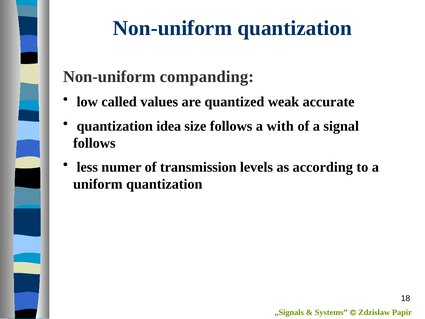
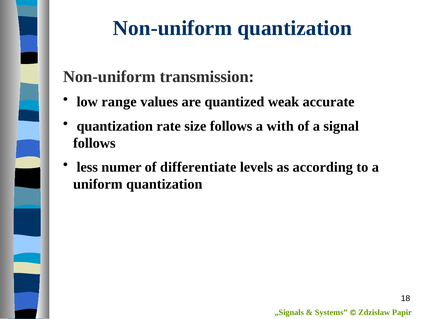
companding: companding -> transmission
called: called -> range
idea: idea -> rate
transmission: transmission -> differentiate
